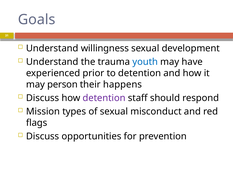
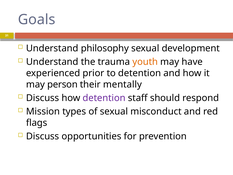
willingness: willingness -> philosophy
youth colour: blue -> orange
happens: happens -> mentally
